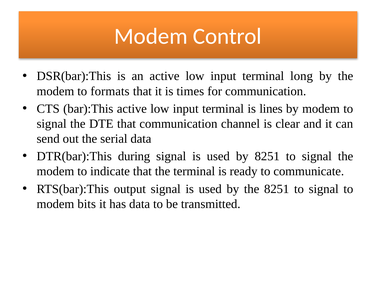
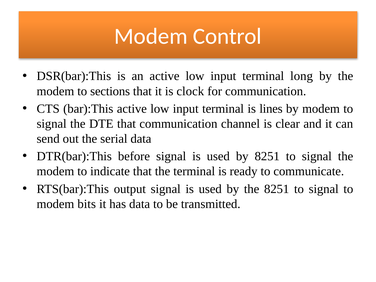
formats: formats -> sections
times: times -> clock
during: during -> before
